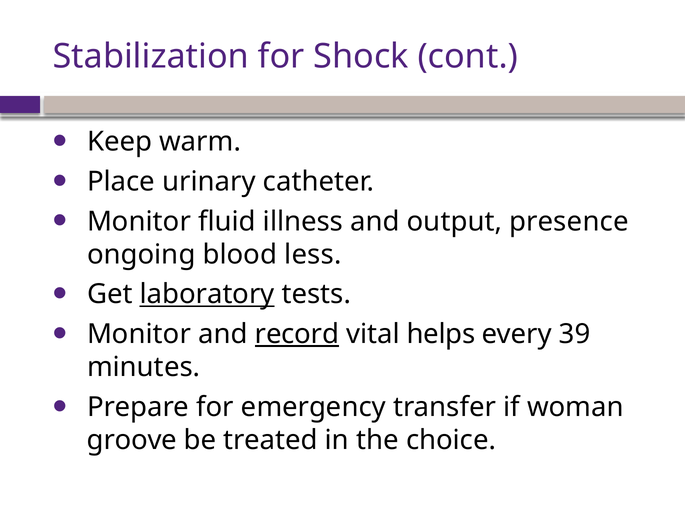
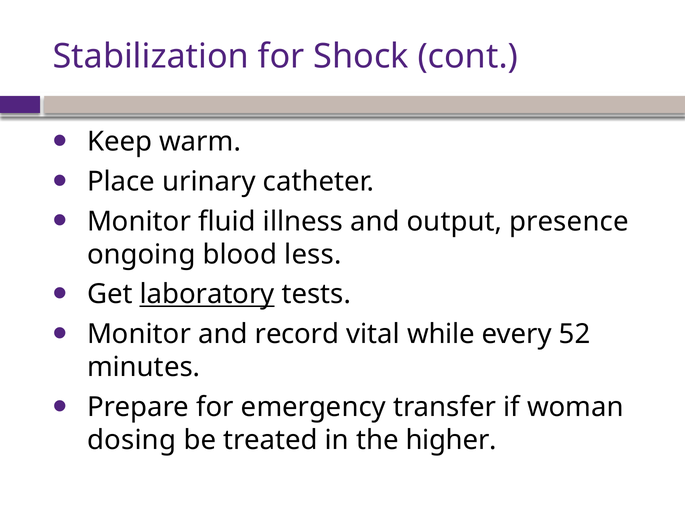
record underline: present -> none
helps: helps -> while
39: 39 -> 52
groove: groove -> dosing
choice: choice -> higher
